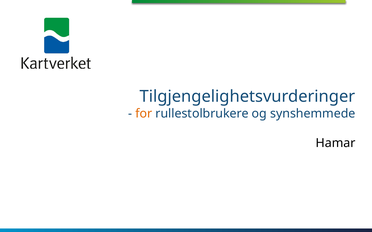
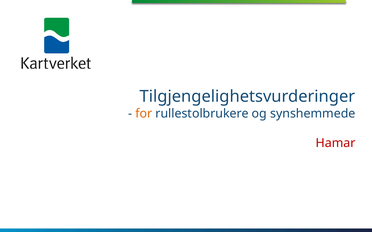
Hamar colour: black -> red
